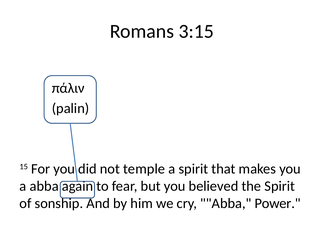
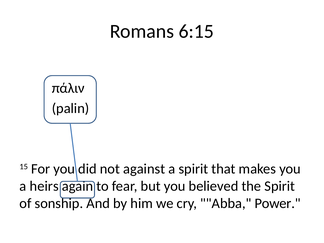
3:15: 3:15 -> 6:15
temple: temple -> against
a abba: abba -> heirs
